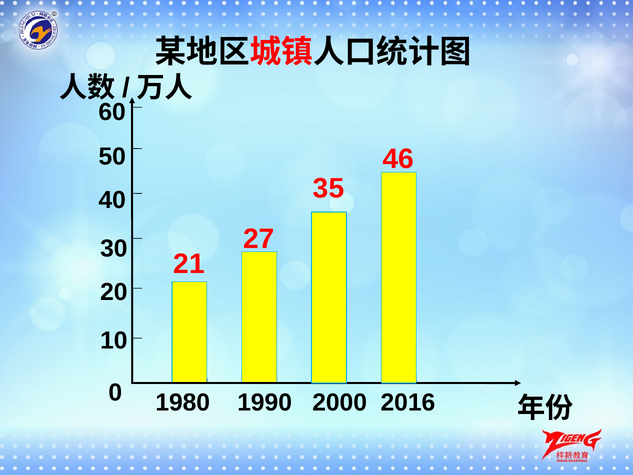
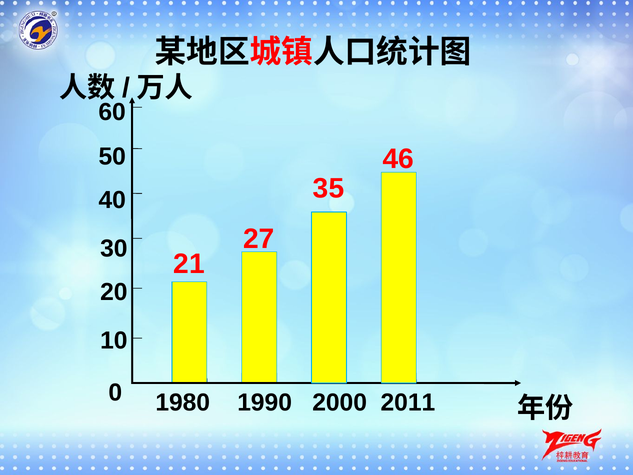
2016: 2016 -> 2011
